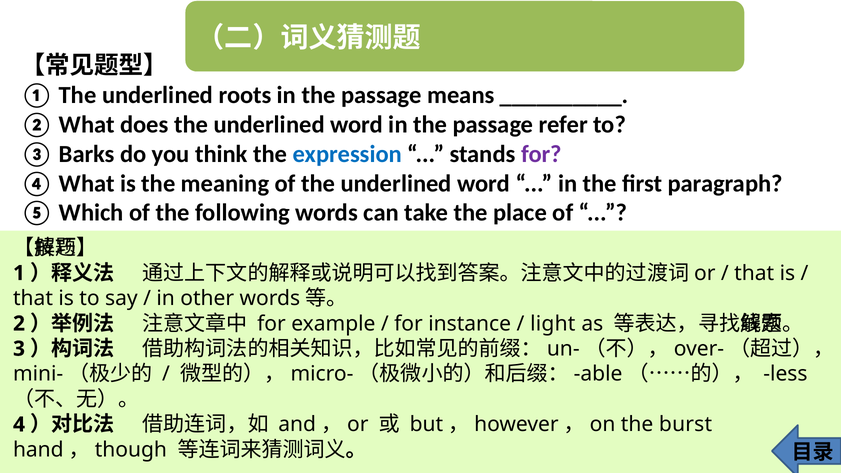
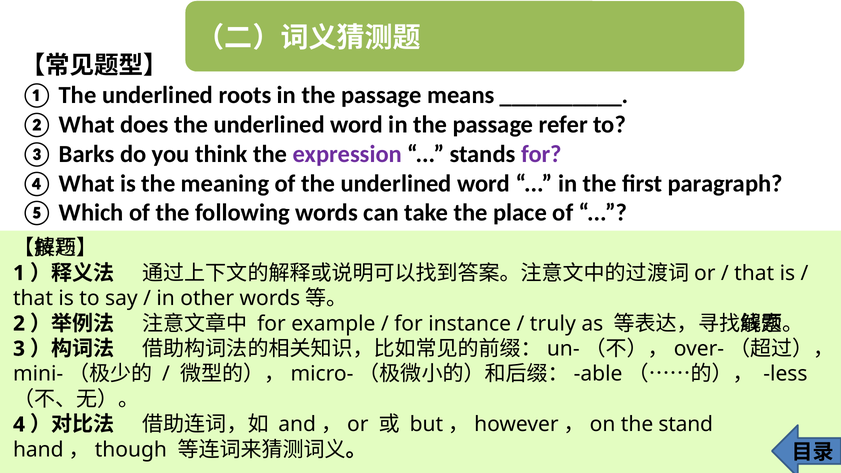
expression colour: blue -> purple
light: light -> truly
burst: burst -> stand
